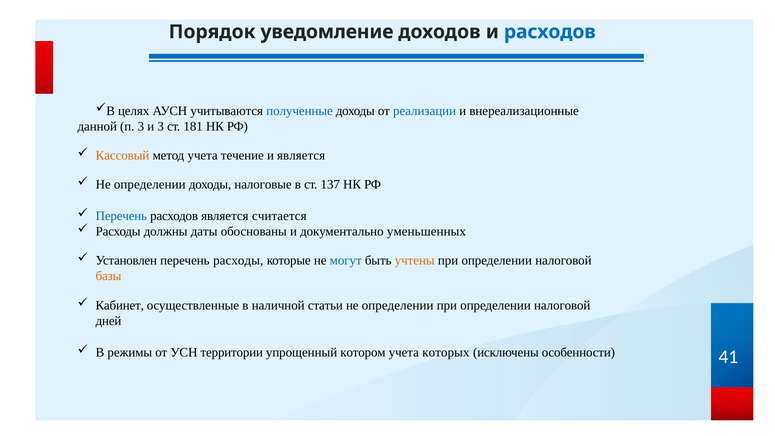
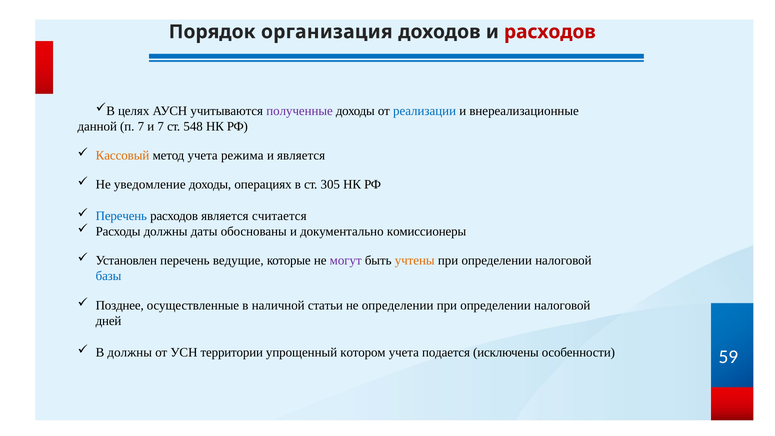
уведомление: уведомление -> организация
расходов at (550, 32) colour: blue -> red
полученные colour: blue -> purple
п 3: 3 -> 7
и 3: 3 -> 7
181: 181 -> 548
течение: течение -> режима
определении at (150, 184): определении -> уведомление
налоговые: налоговые -> операциях
137: 137 -> 305
уменьшенных: уменьшенных -> комиссионеры
перечень расходы: расходы -> ведущие
могут colour: blue -> purple
базы colour: orange -> blue
Кабинет: Кабинет -> Позднее
В режимы: режимы -> должны
которых: которых -> подается
41: 41 -> 59
